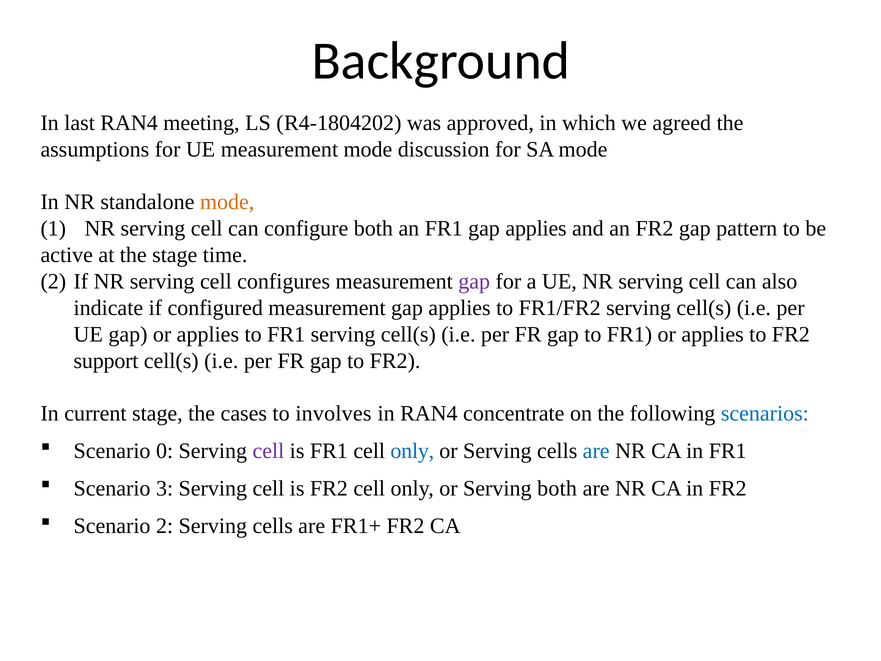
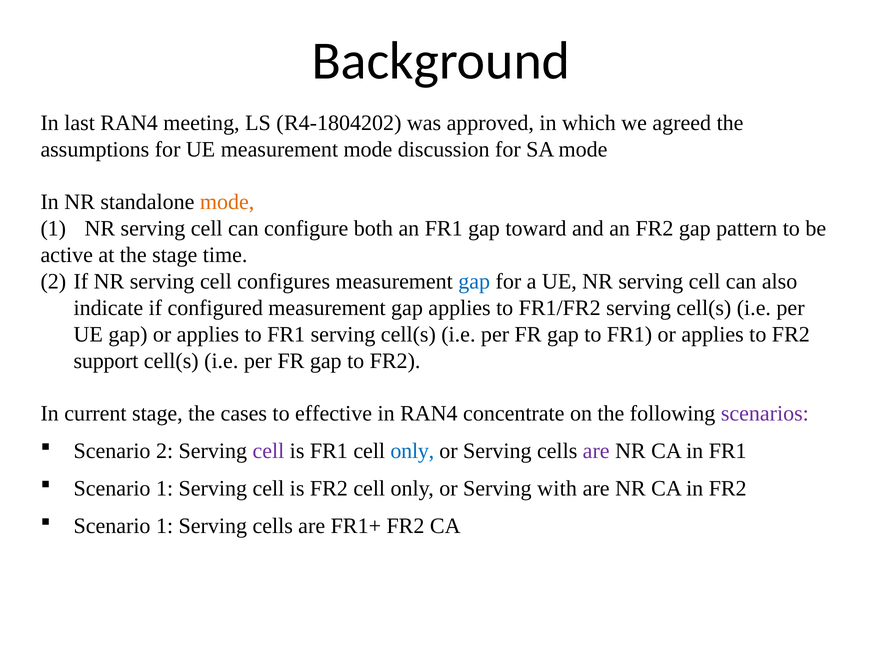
FR1 gap applies: applies -> toward
gap at (474, 281) colour: purple -> blue
involves: involves -> effective
scenarios colour: blue -> purple
Scenario 0: 0 -> 2
are at (596, 451) colour: blue -> purple
3 at (165, 488): 3 -> 1
Serving both: both -> with
2 at (165, 526): 2 -> 1
